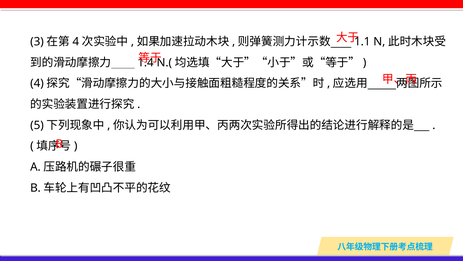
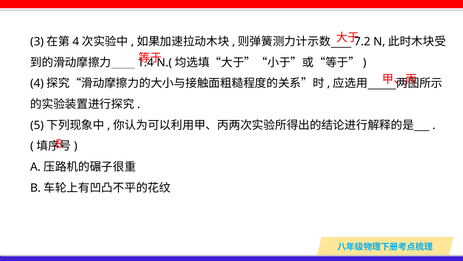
1.1: 1.1 -> 7.2
